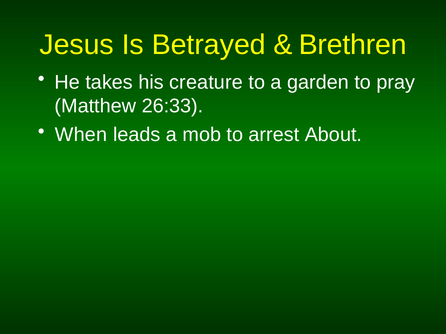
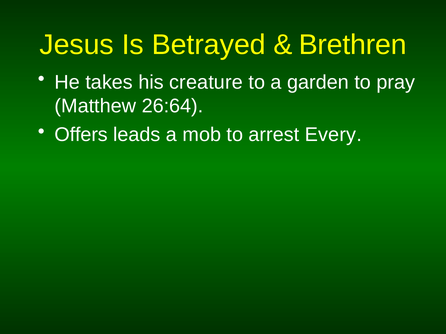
26:33: 26:33 -> 26:64
When: When -> Offers
About: About -> Every
